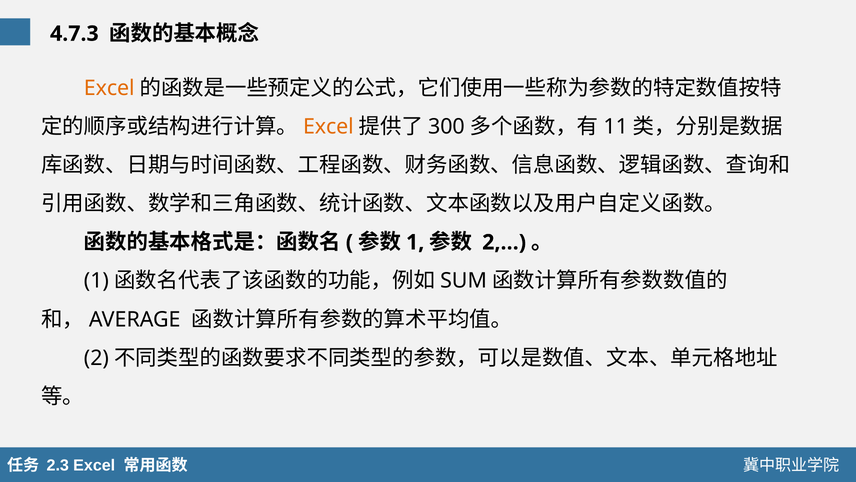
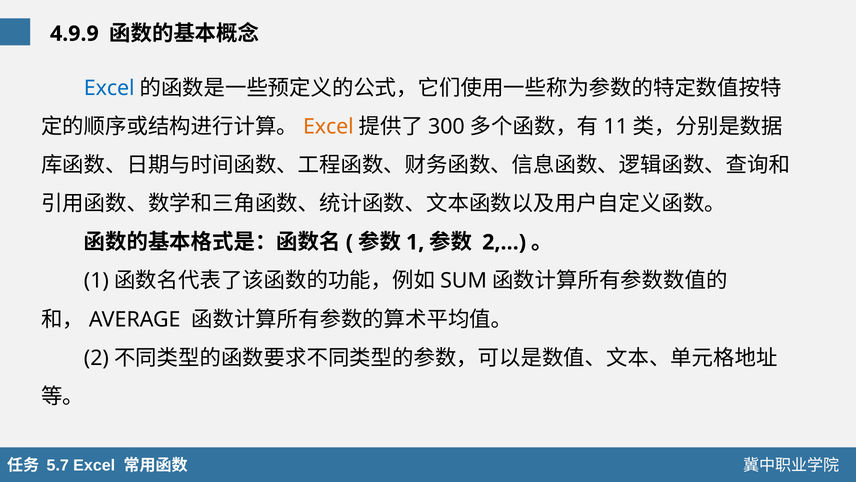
4.7.3: 4.7.3 -> 4.9.9
Excel at (109, 88) colour: orange -> blue
2.3: 2.3 -> 5.7
